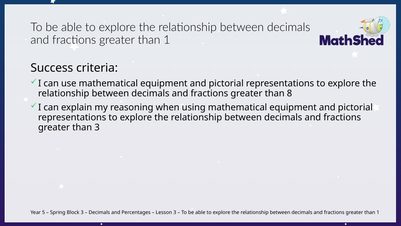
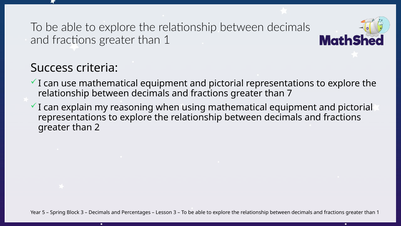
8: 8 -> 7
than 3: 3 -> 2
